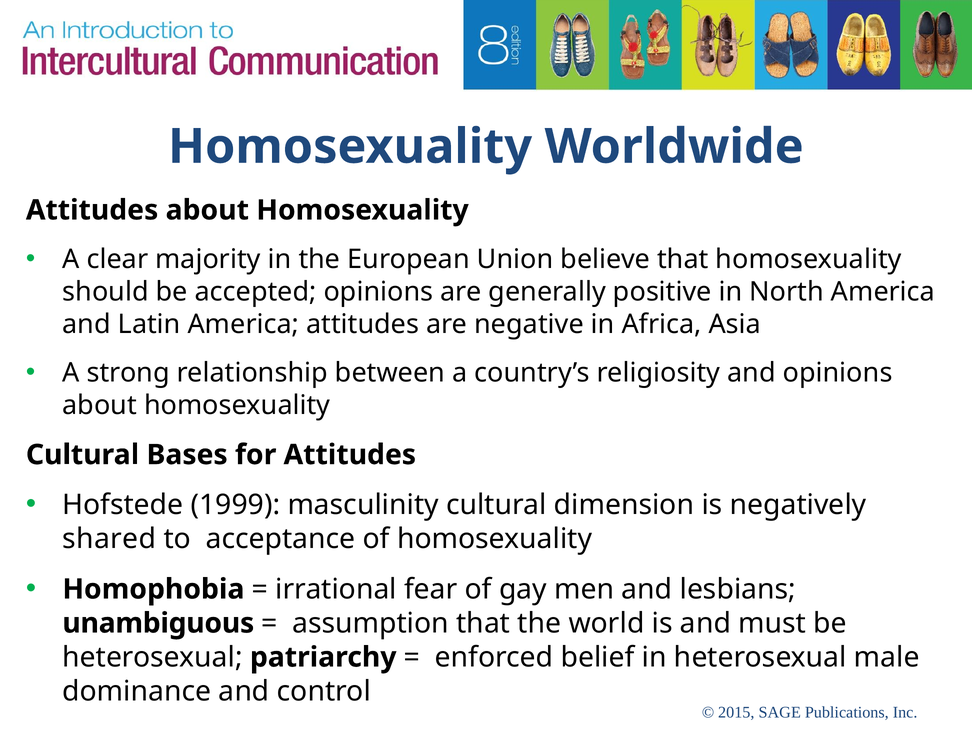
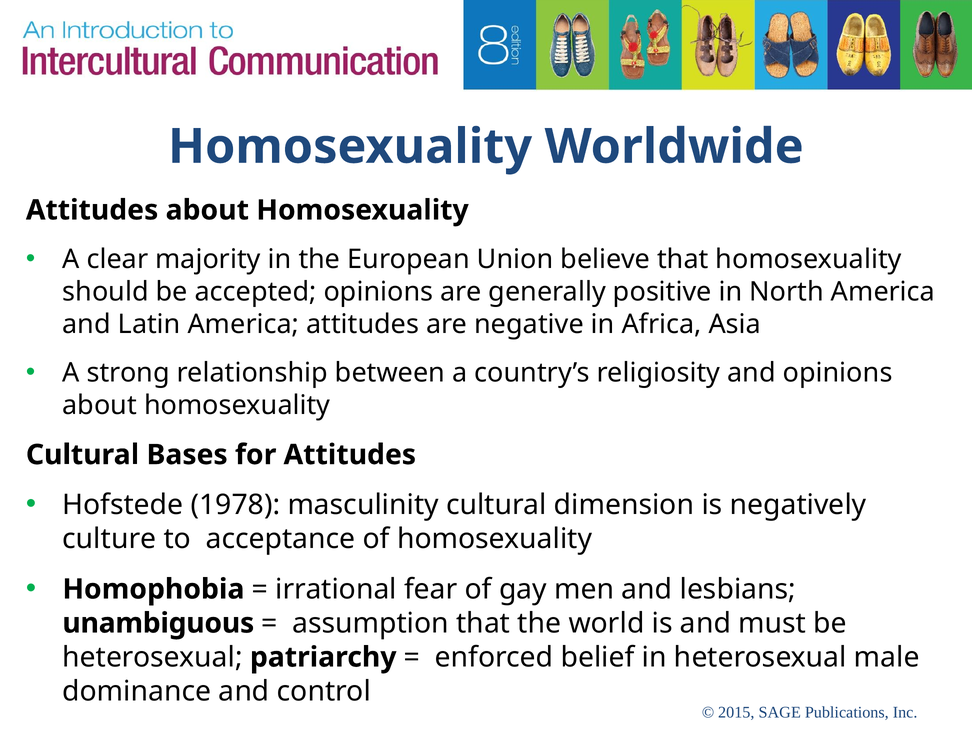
1999: 1999 -> 1978
shared: shared -> culture
